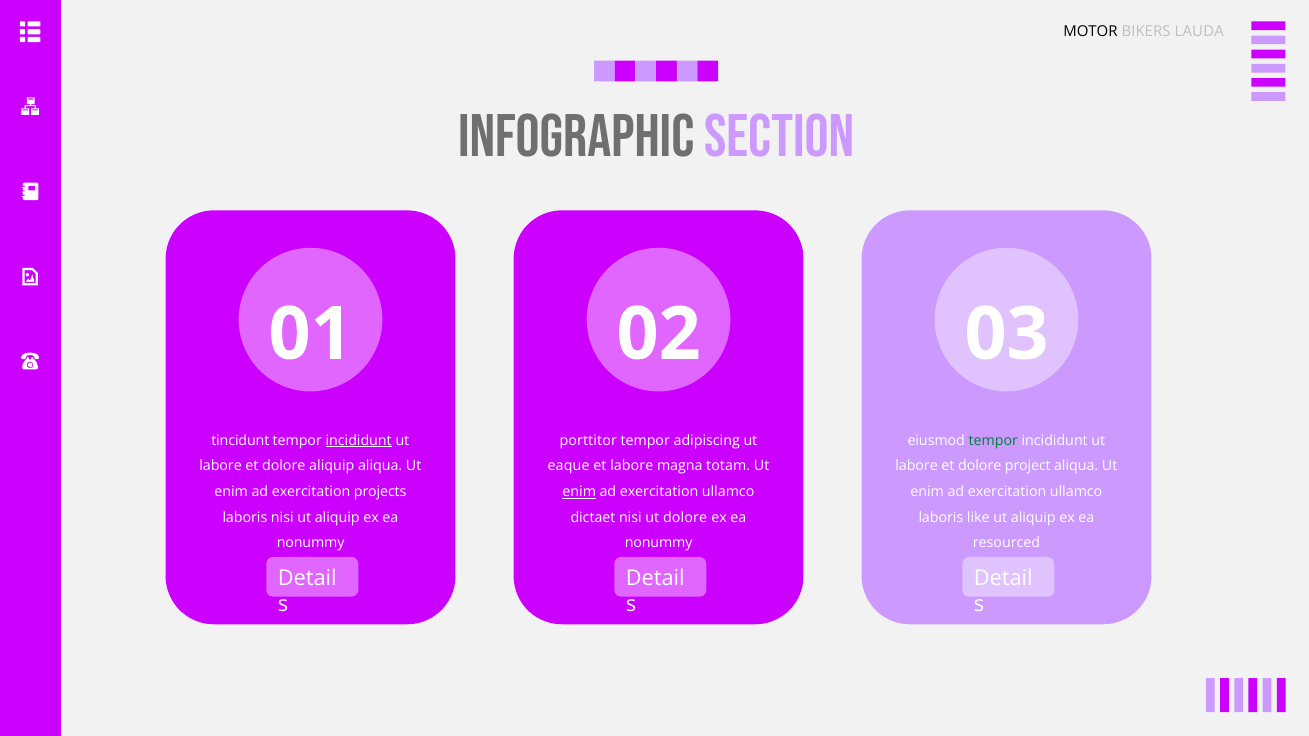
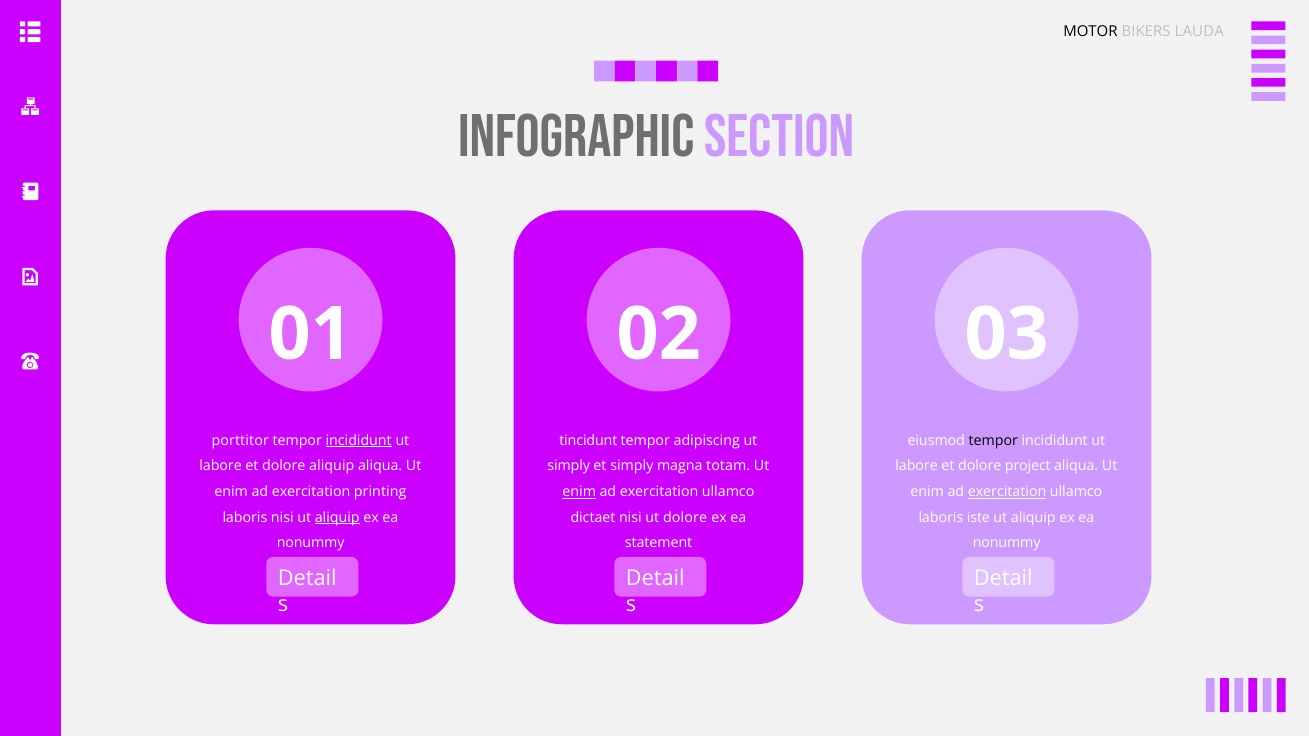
tincidunt: tincidunt -> porttitor
porttitor: porttitor -> tincidunt
tempor at (993, 441) colour: green -> black
eaque at (569, 466): eaque -> simply
et labore: labore -> simply
projects: projects -> printing
exercitation at (1007, 492) underline: none -> present
aliquip at (337, 518) underline: none -> present
like: like -> iste
nonummy at (659, 543): nonummy -> statement
resourced at (1007, 543): resourced -> nonummy
